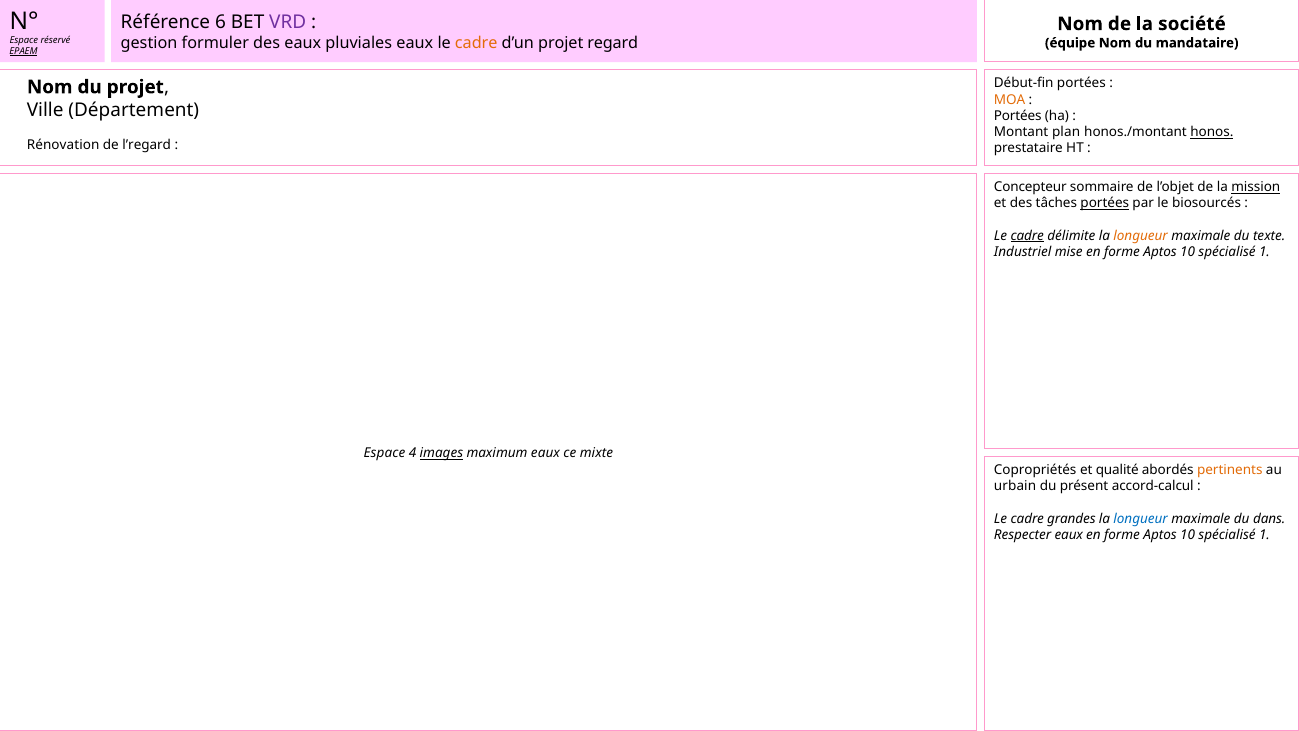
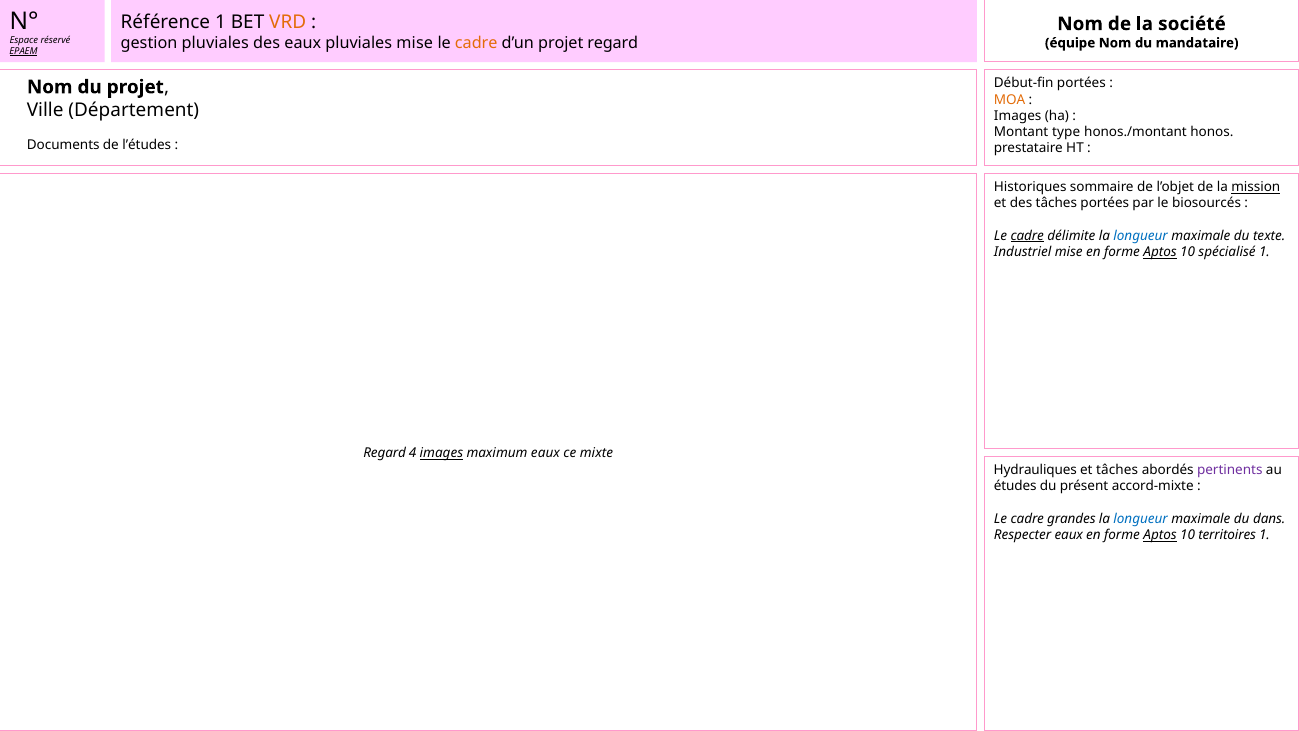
Référence 6: 6 -> 1
VRD colour: purple -> orange
gestion formuler: formuler -> pluviales
pluviales eaux: eaux -> mise
Portées at (1018, 116): Portées -> Images
plan: plan -> type
honos underline: present -> none
Rénovation: Rénovation -> Documents
l’regard: l’regard -> l’études
Concepteur: Concepteur -> Historiques
portées at (1105, 203) underline: present -> none
longueur at (1141, 236) colour: orange -> blue
Aptos at (1160, 252) underline: none -> present
Espace at (384, 453): Espace -> Regard
Copropriétés: Copropriétés -> Hydrauliques
et qualité: qualité -> tâches
pertinents colour: orange -> purple
urbain: urbain -> études
accord-calcul: accord-calcul -> accord-mixte
Aptos at (1160, 535) underline: none -> present
spécialisé at (1227, 535): spécialisé -> territoires
